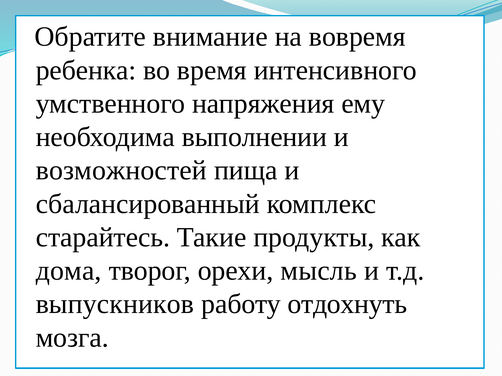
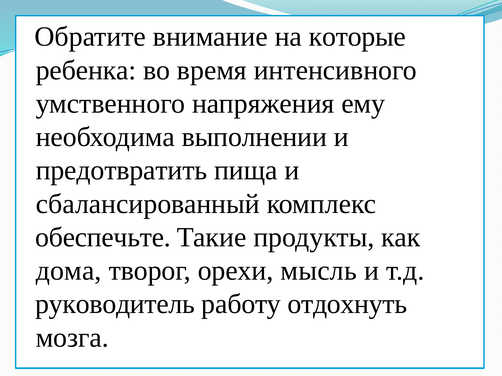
вовремя: вовремя -> которые
возможностей: возможностей -> предотвратить
старайтесь: старайтесь -> обеспечьте
выпускников: выпускников -> руководитель
